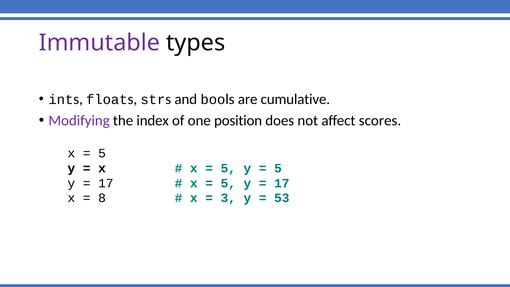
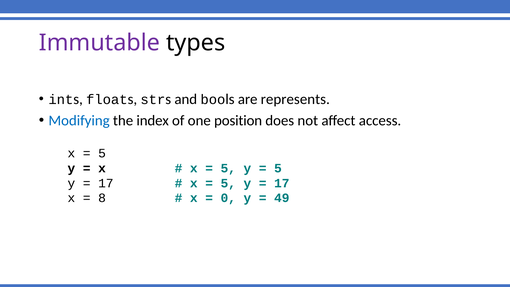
cumulative: cumulative -> represents
Modifying colour: purple -> blue
scores: scores -> access
3: 3 -> 0
53: 53 -> 49
